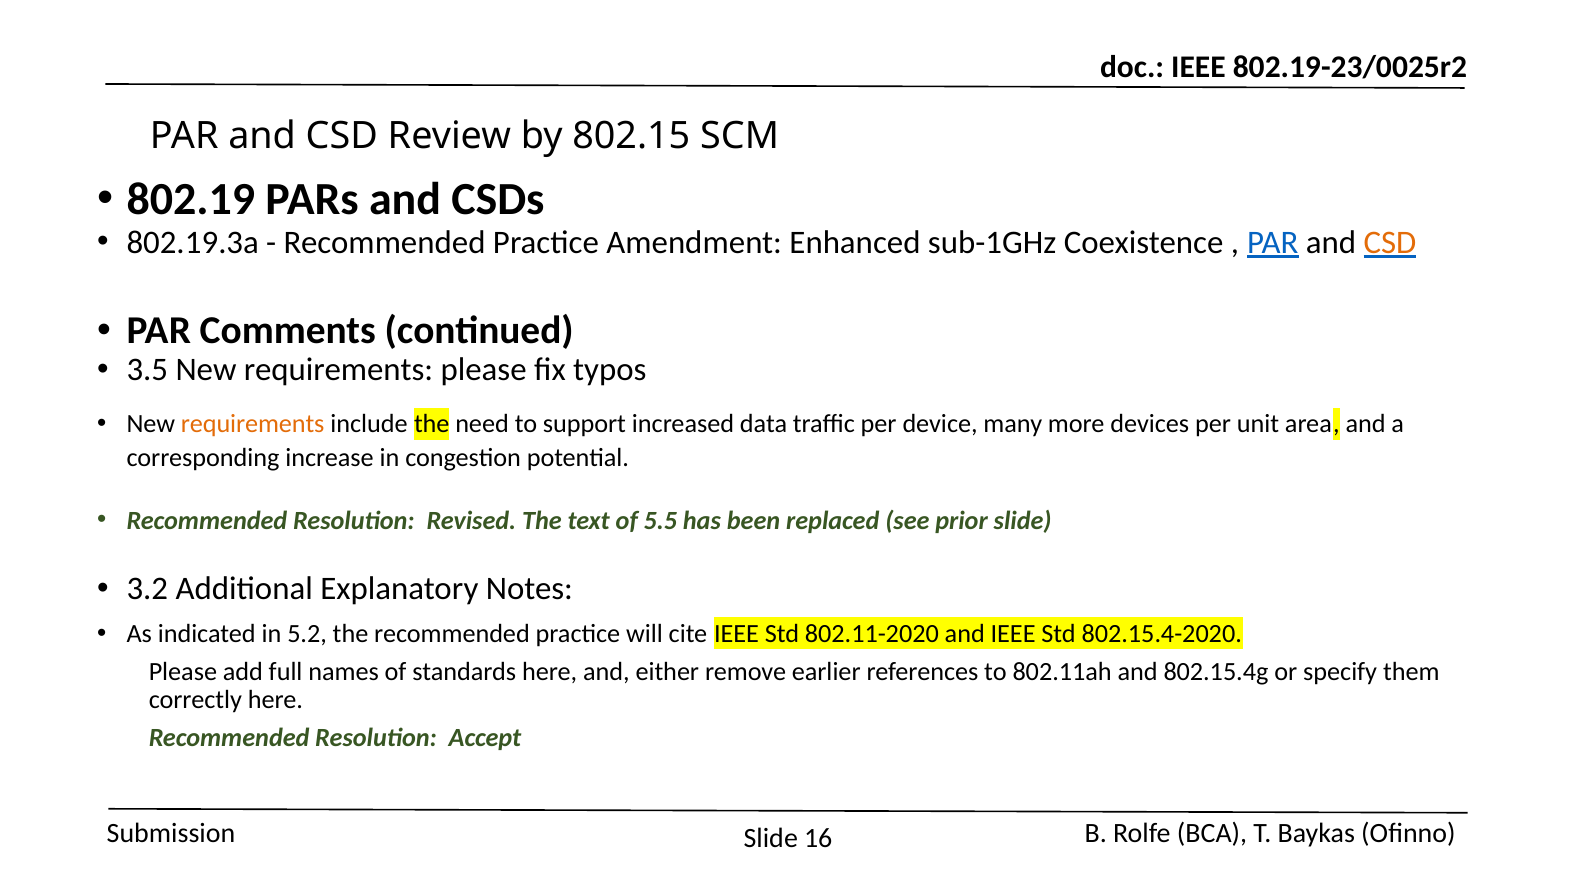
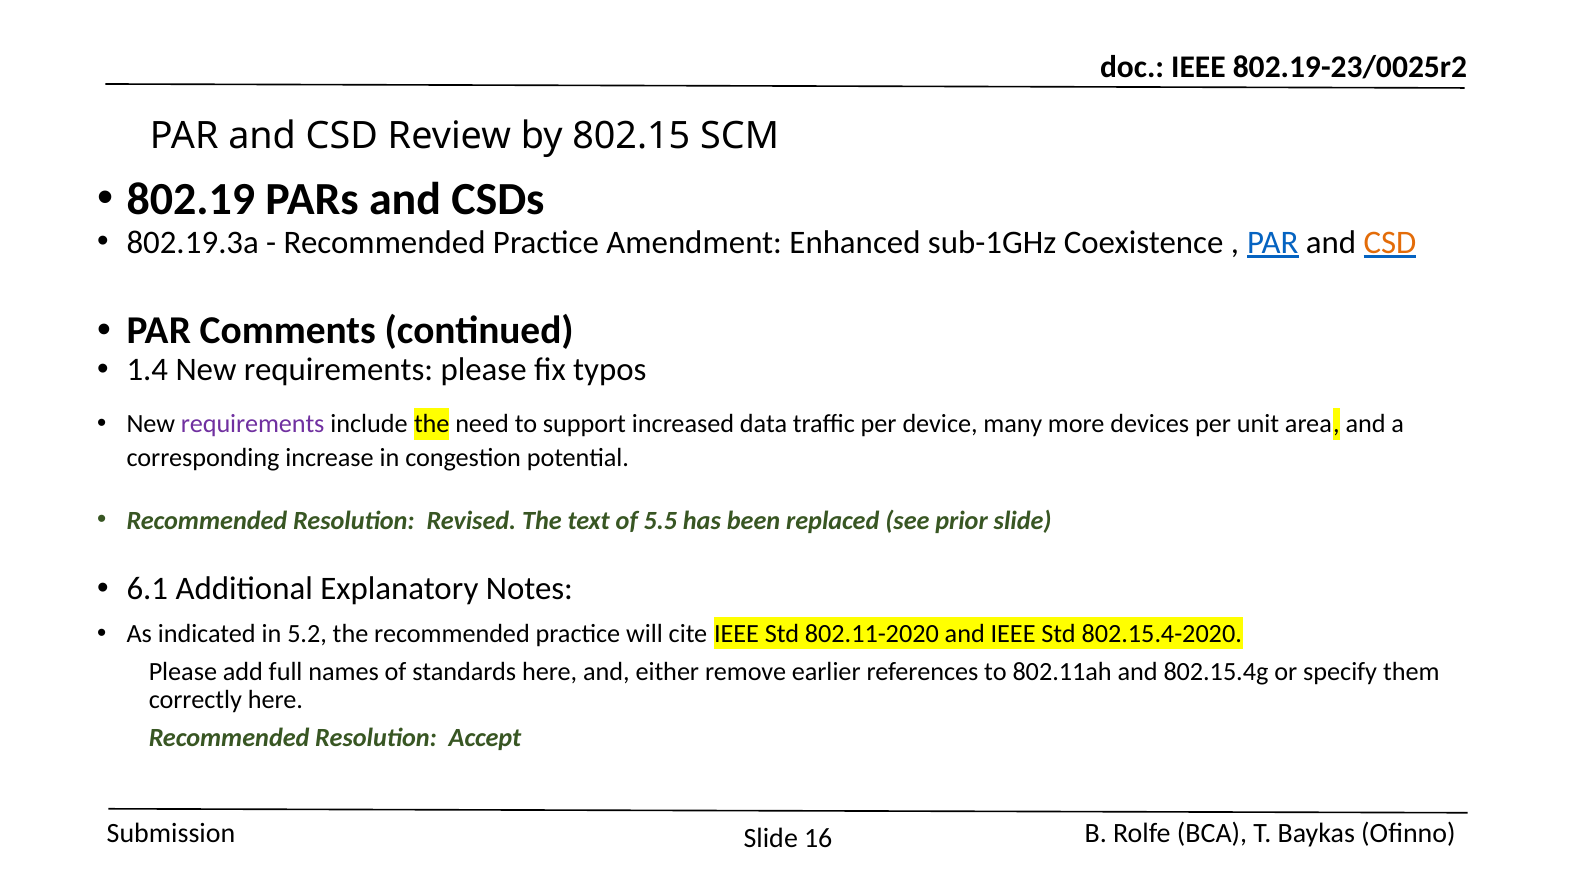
3.5: 3.5 -> 1.4
requirements at (253, 424) colour: orange -> purple
3.2: 3.2 -> 6.1
